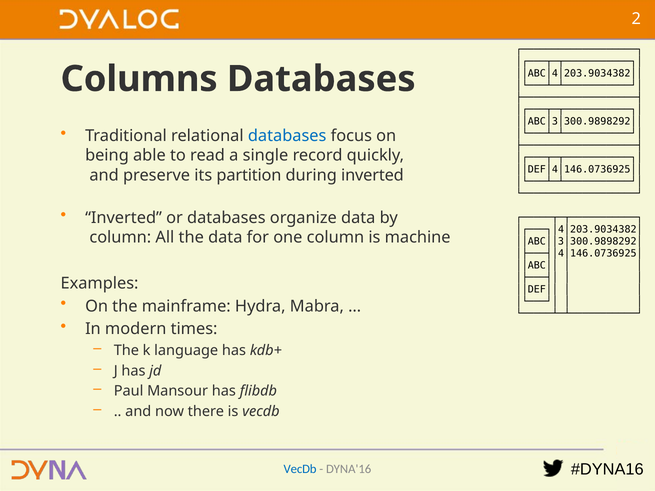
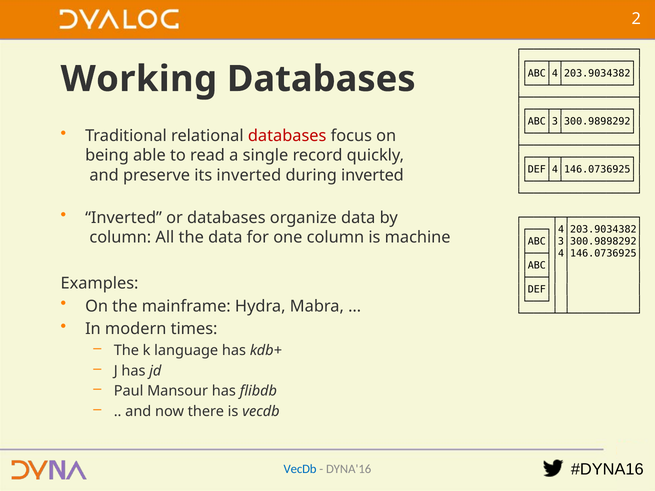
Columns: Columns -> Working
databases at (287, 136) colour: blue -> red
its partition: partition -> inverted
